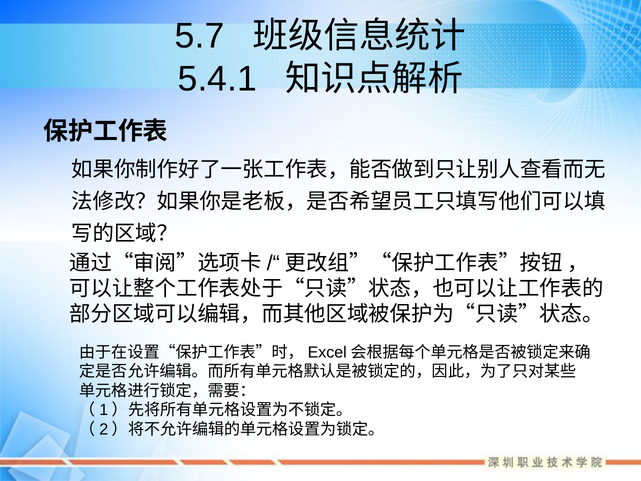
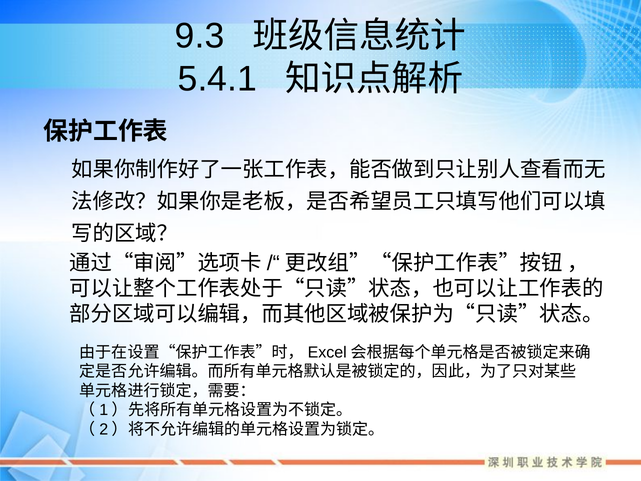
5.7: 5.7 -> 9.3
